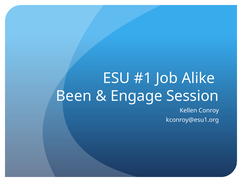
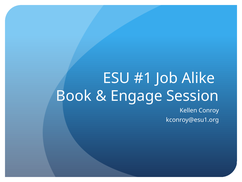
Been: Been -> Book
